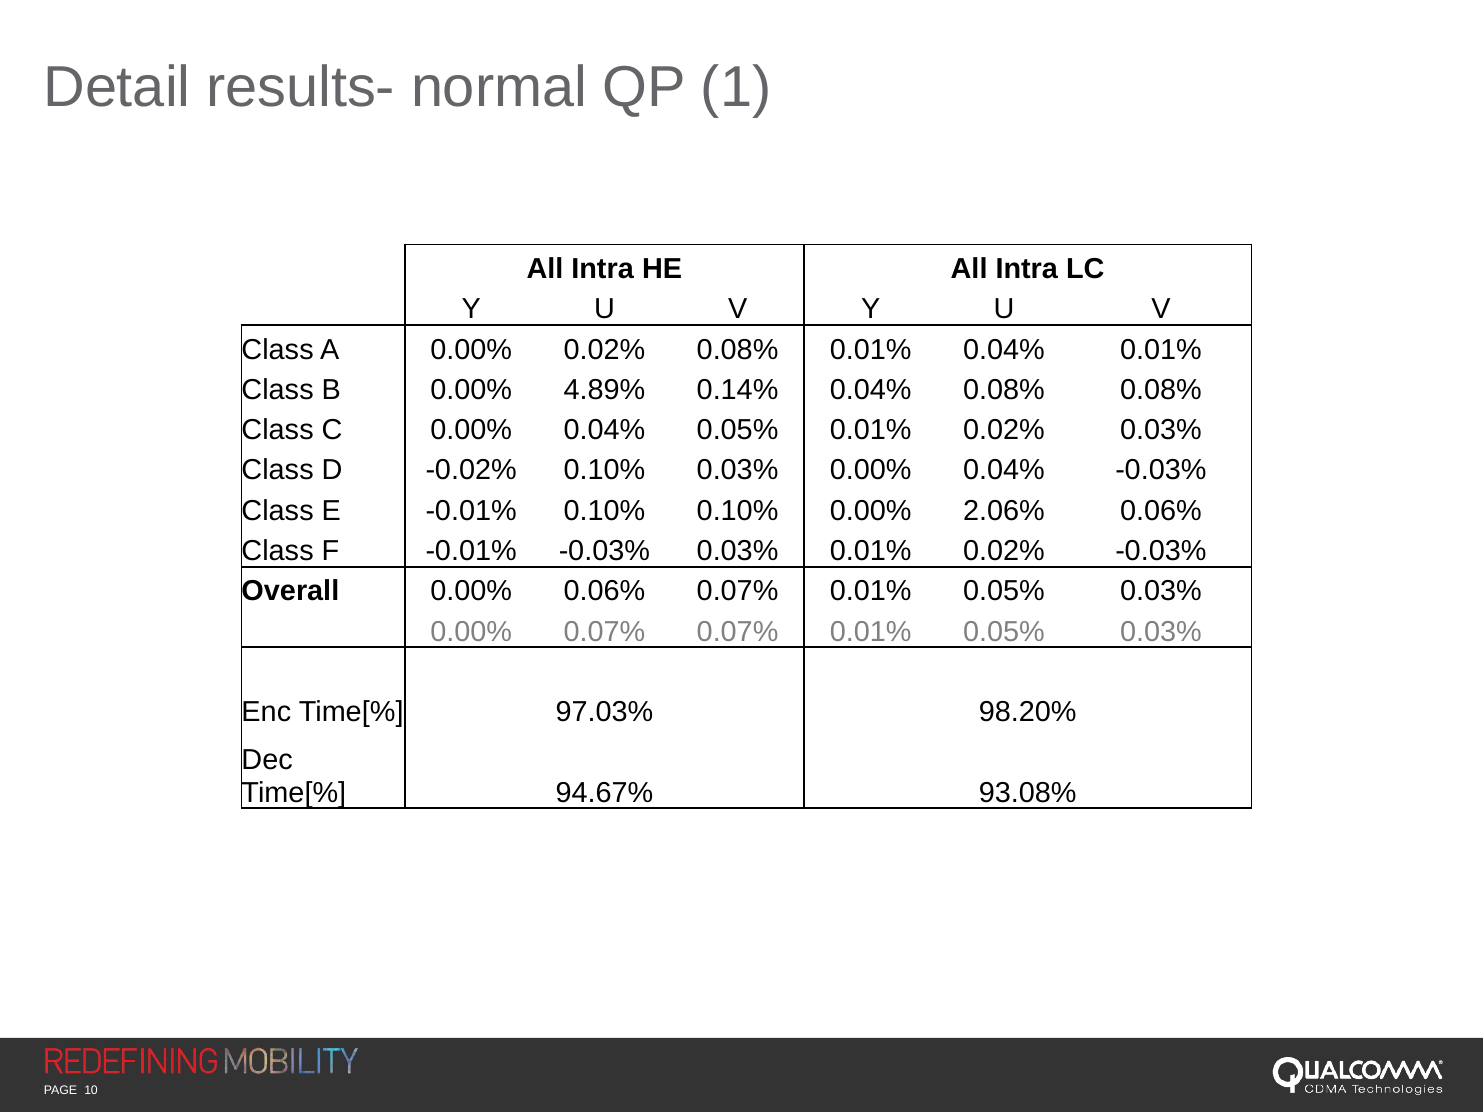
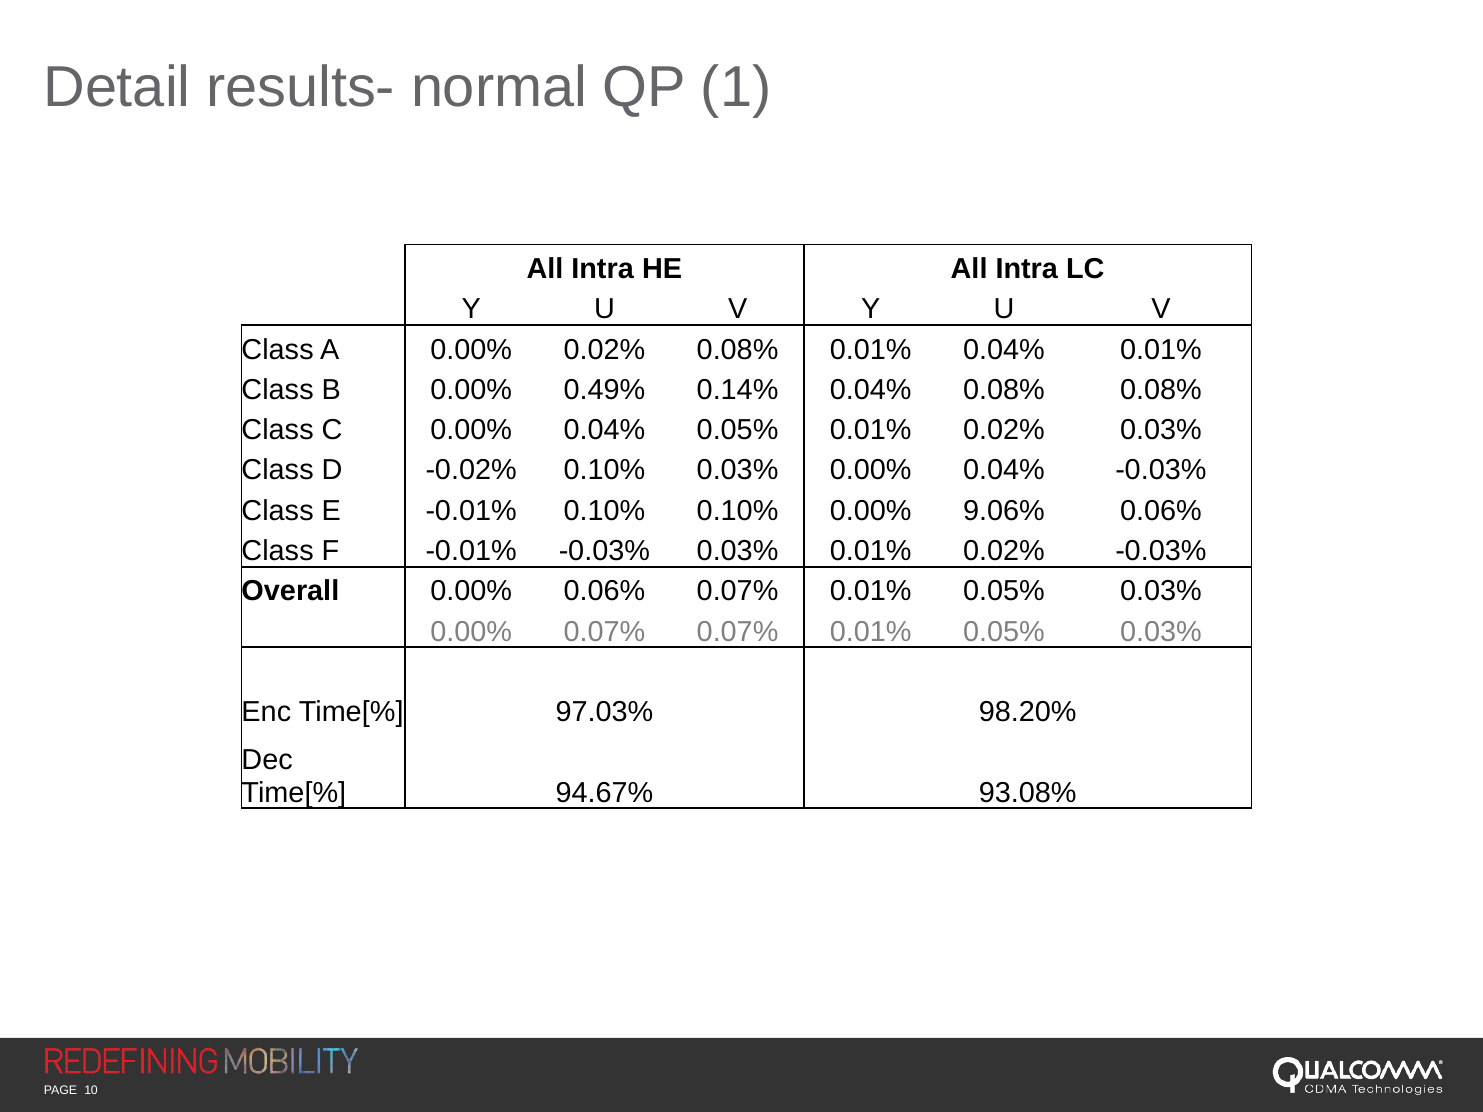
4.89%: 4.89% -> 0.49%
2.06%: 2.06% -> 9.06%
